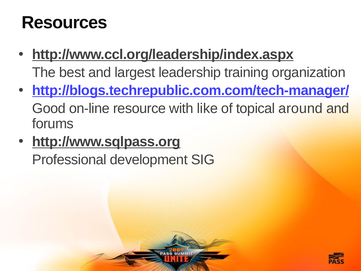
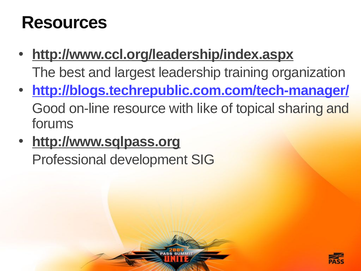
around: around -> sharing
